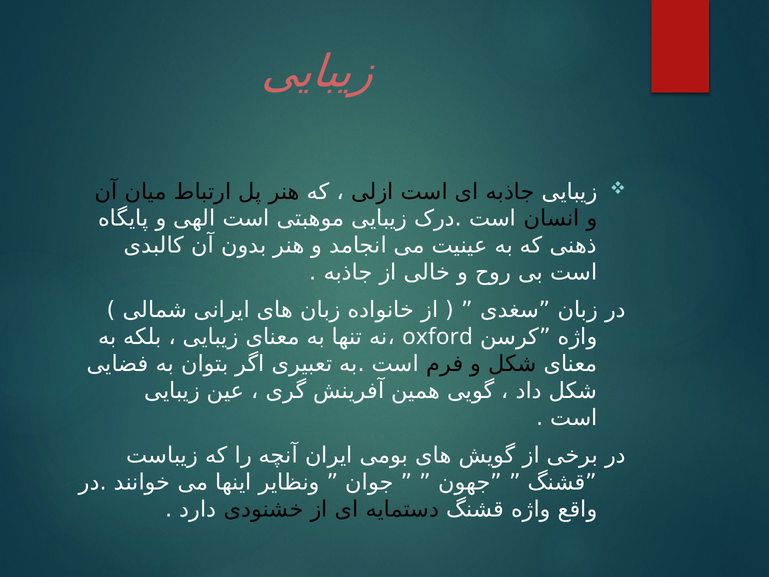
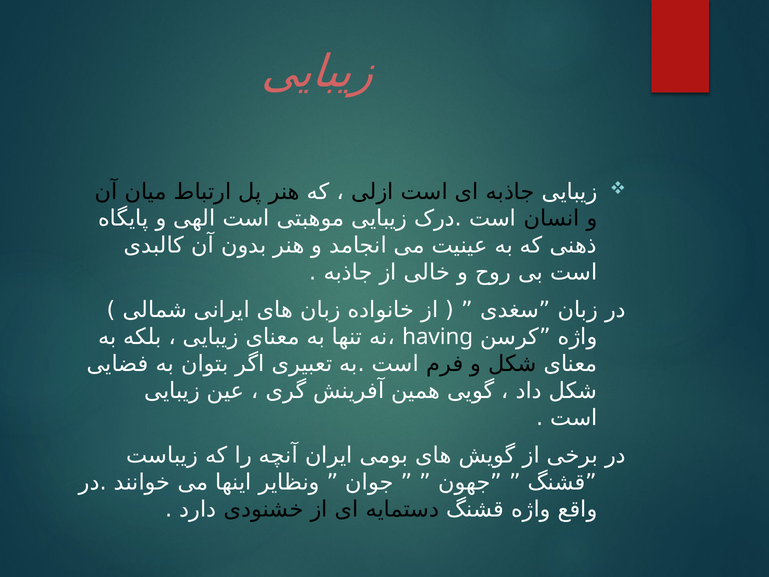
oxford: oxford -> having
